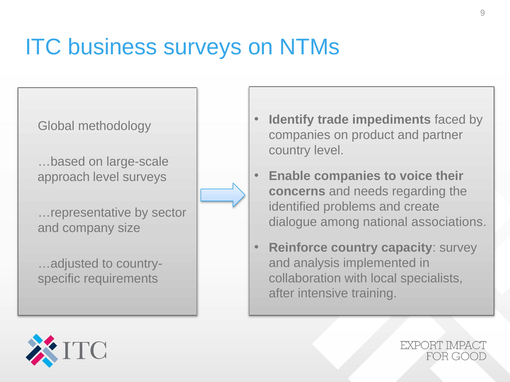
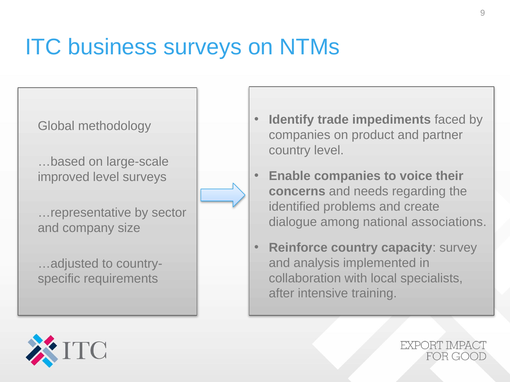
approach: approach -> improved
